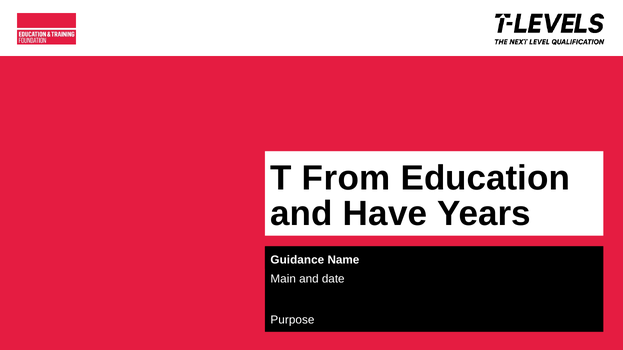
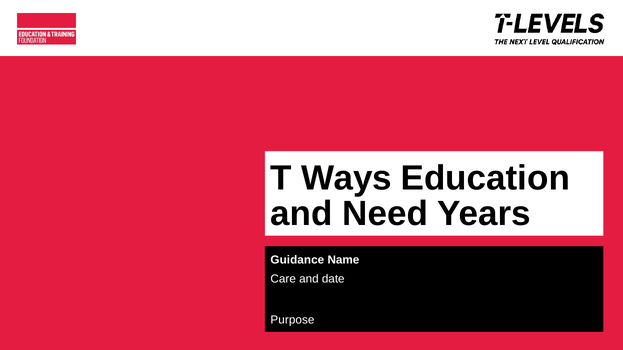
From: From -> Ways
Have: Have -> Need
Main: Main -> Care
